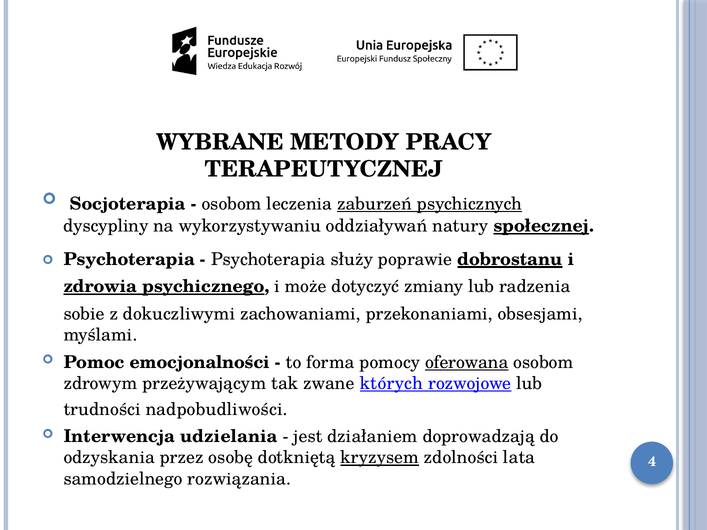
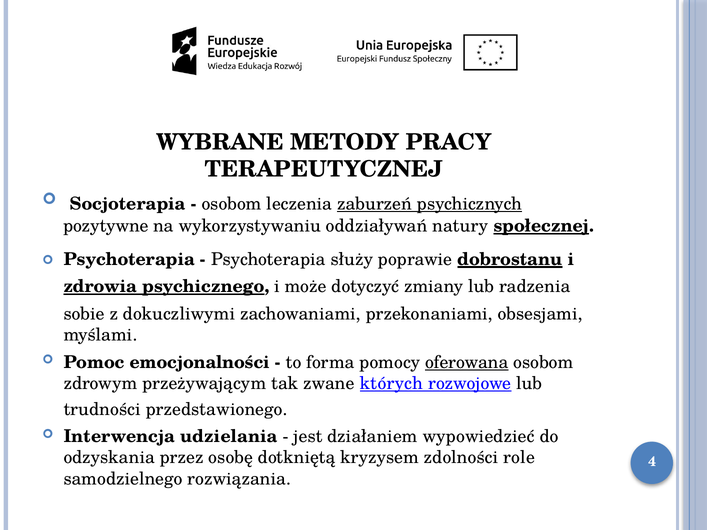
dyscypliny: dyscypliny -> pozytywne
nadpobudliwości: nadpobudliwości -> przedstawionego
doprowadzają: doprowadzają -> wypowiedzieć
kryzysem underline: present -> none
lata: lata -> role
